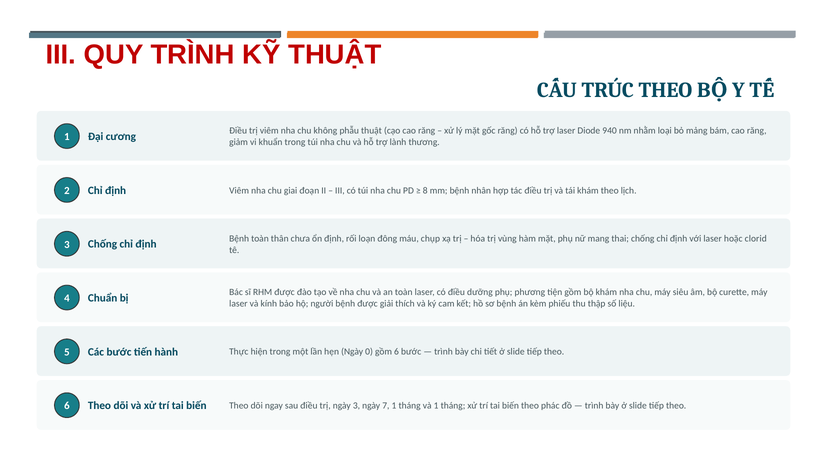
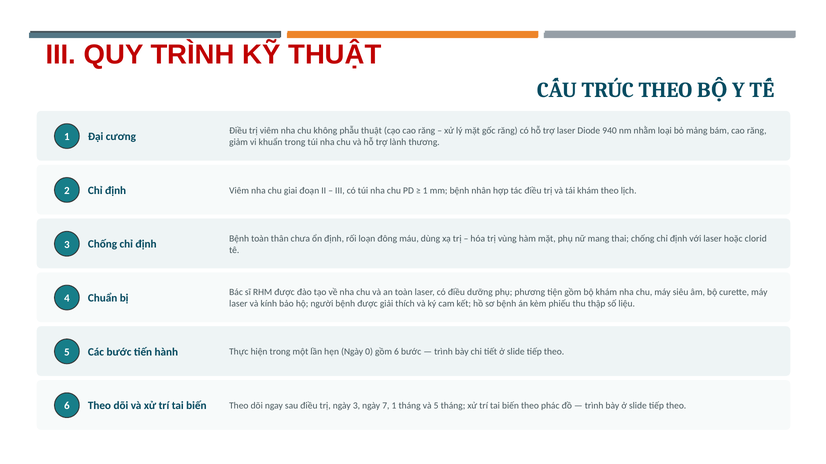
8 at (425, 191): 8 -> 1
chụp: chụp -> dùng
và 1: 1 -> 5
